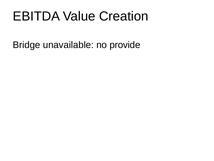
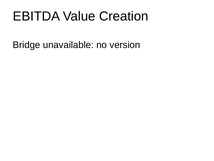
provide: provide -> version
